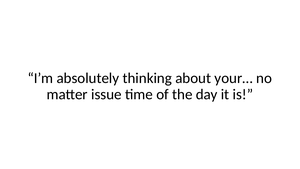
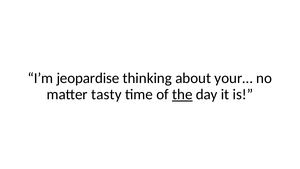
absolutely: absolutely -> jeopardise
issue: issue -> tasty
the underline: none -> present
